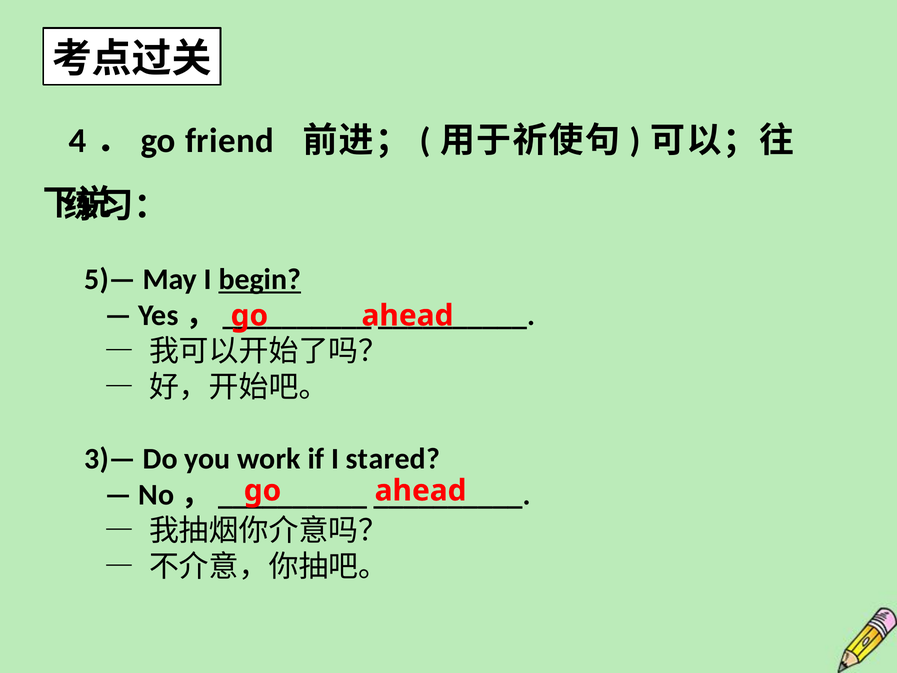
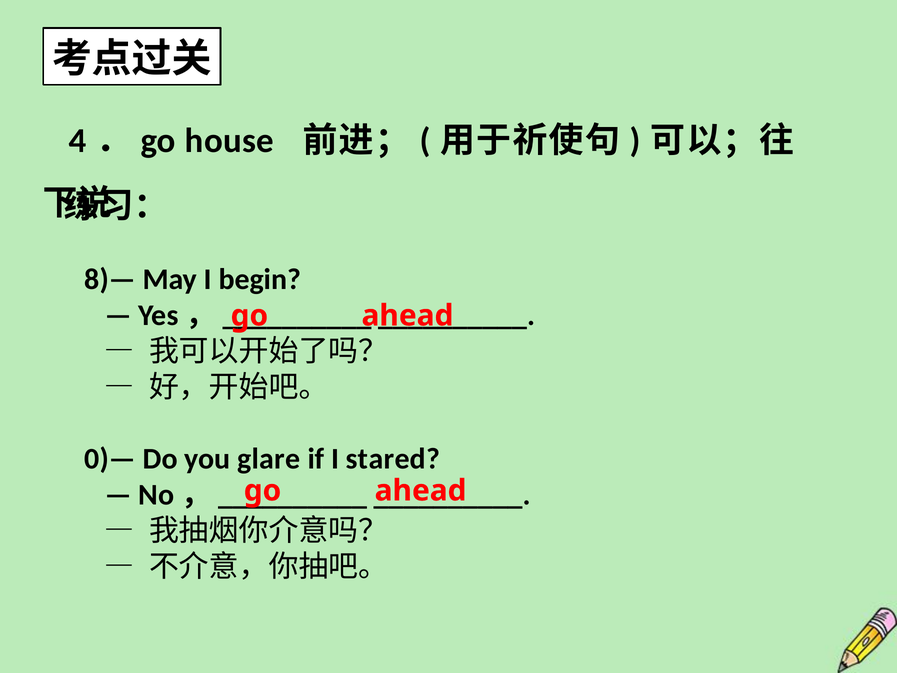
friend: friend -> house
5)—: 5)— -> 8)—
begin underline: present -> none
3)—: 3)— -> 0)—
work: work -> glare
